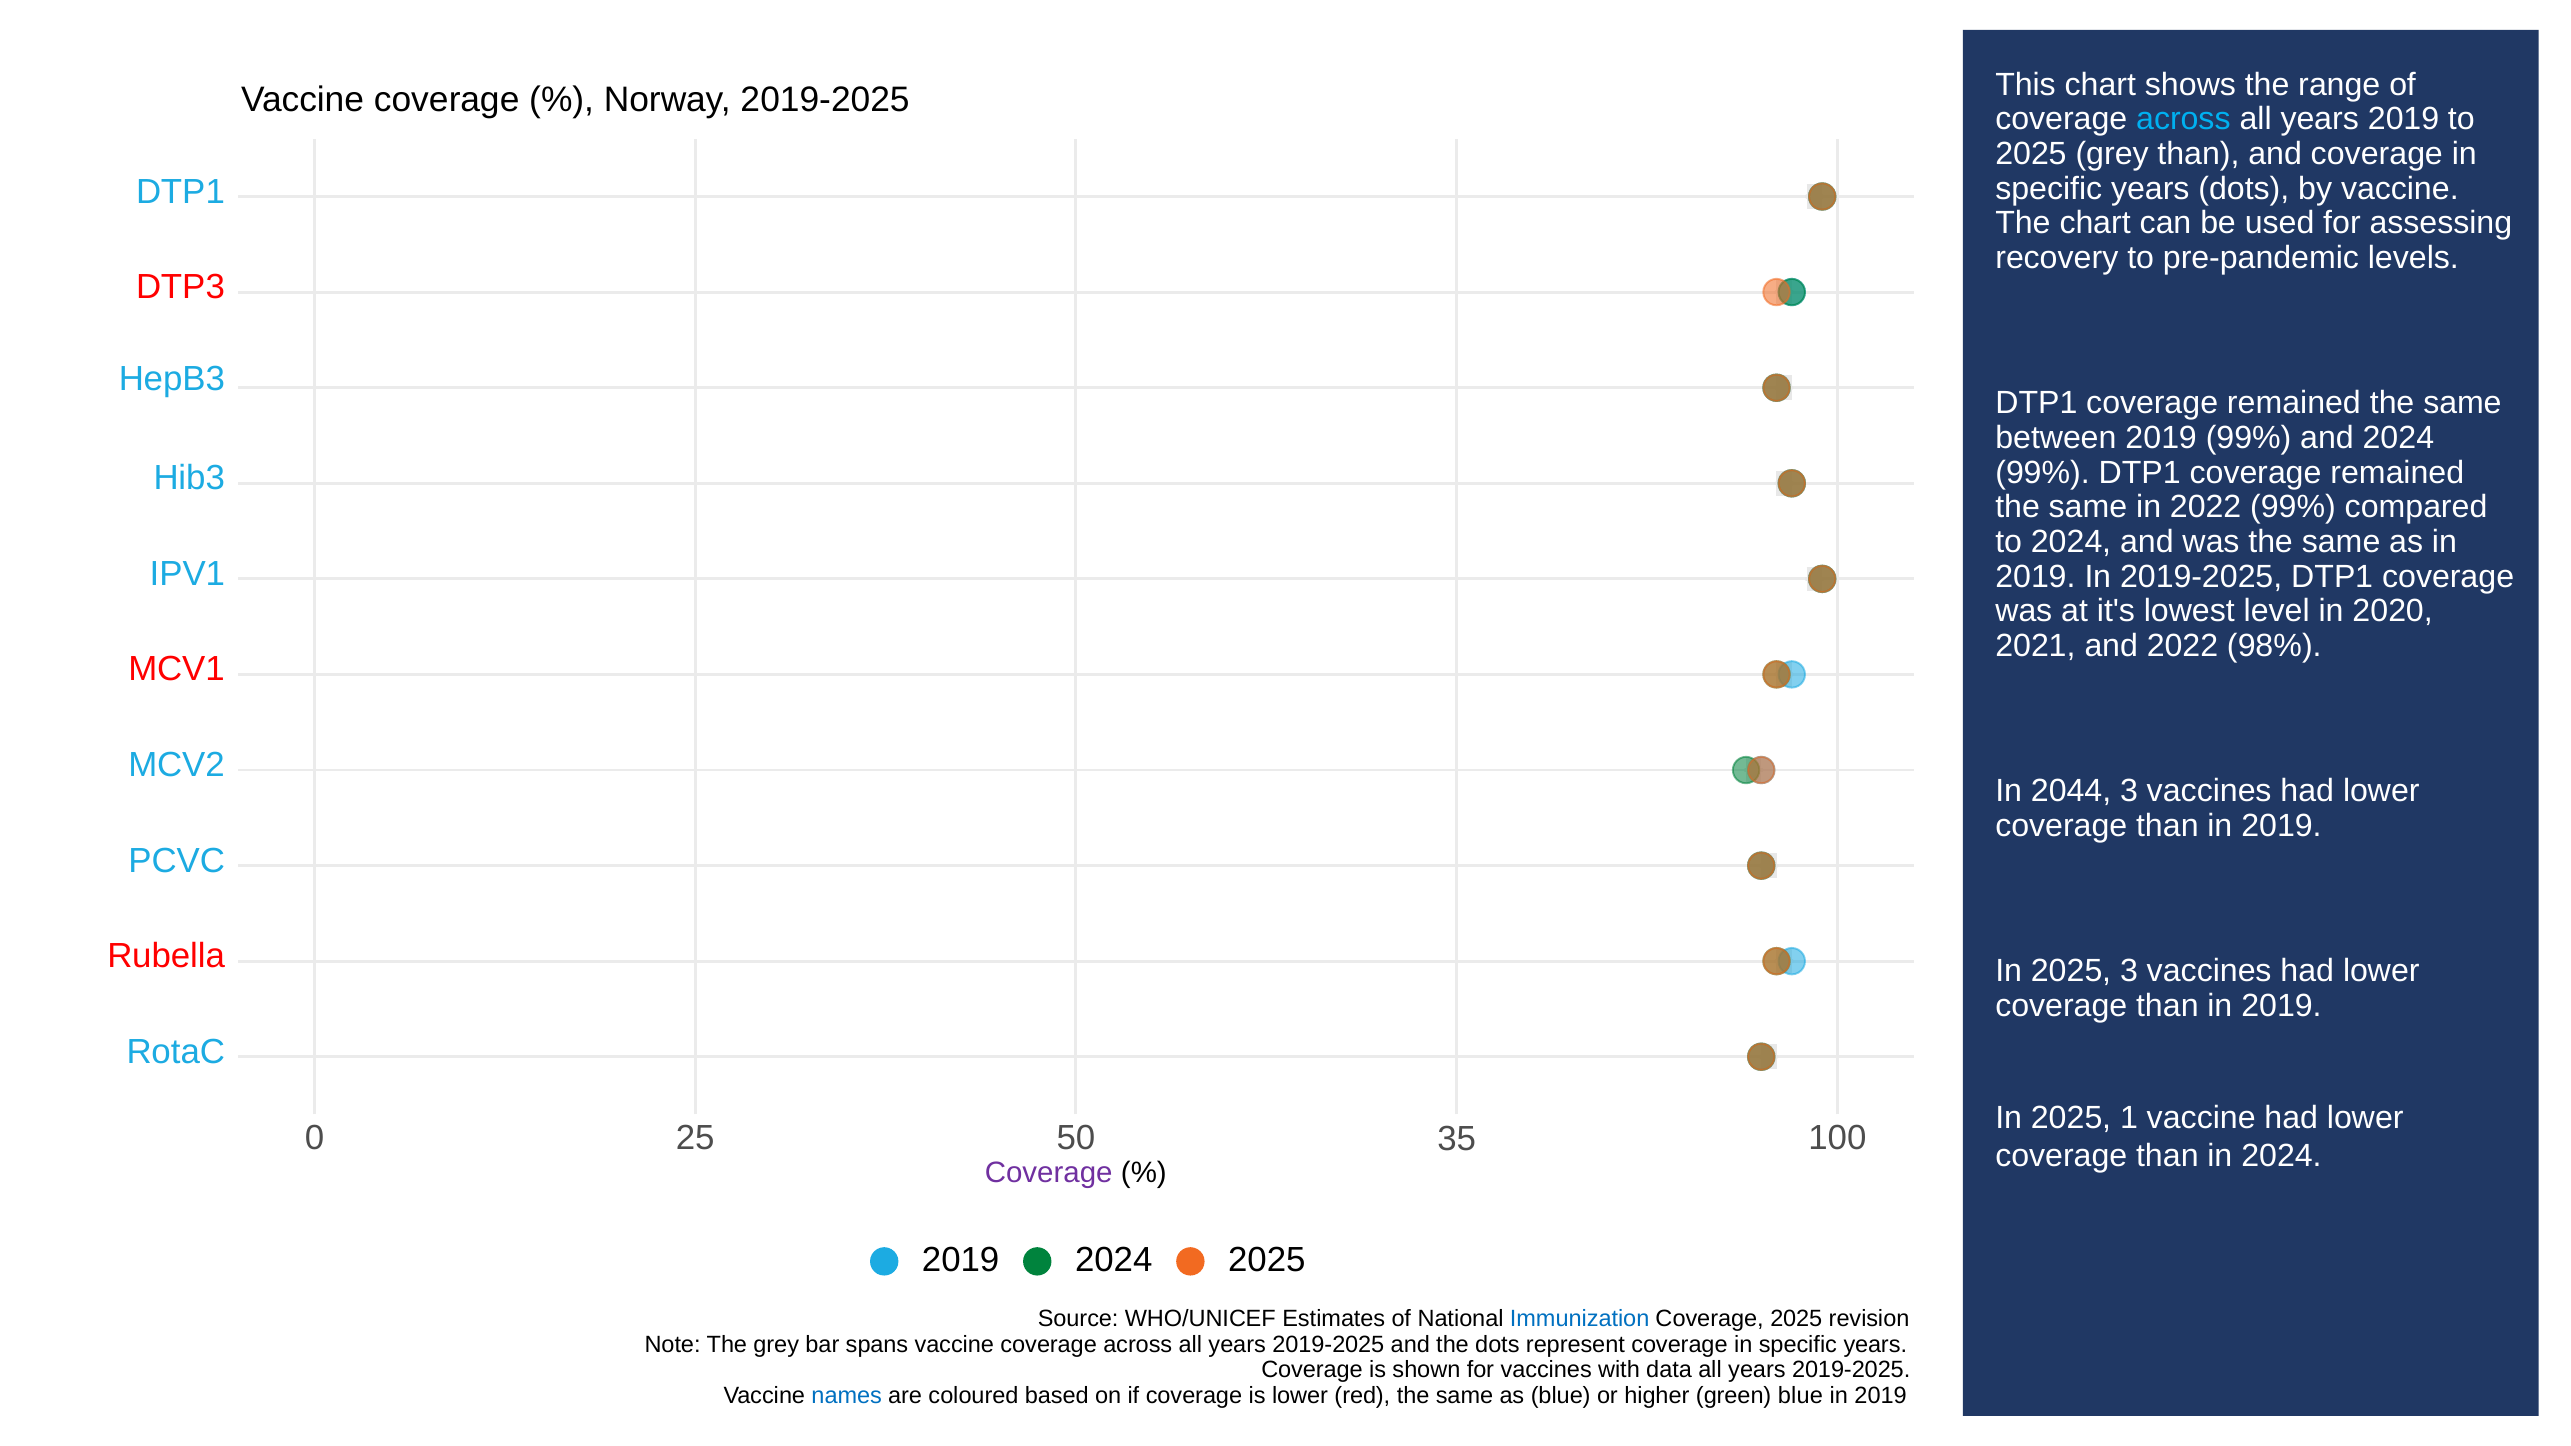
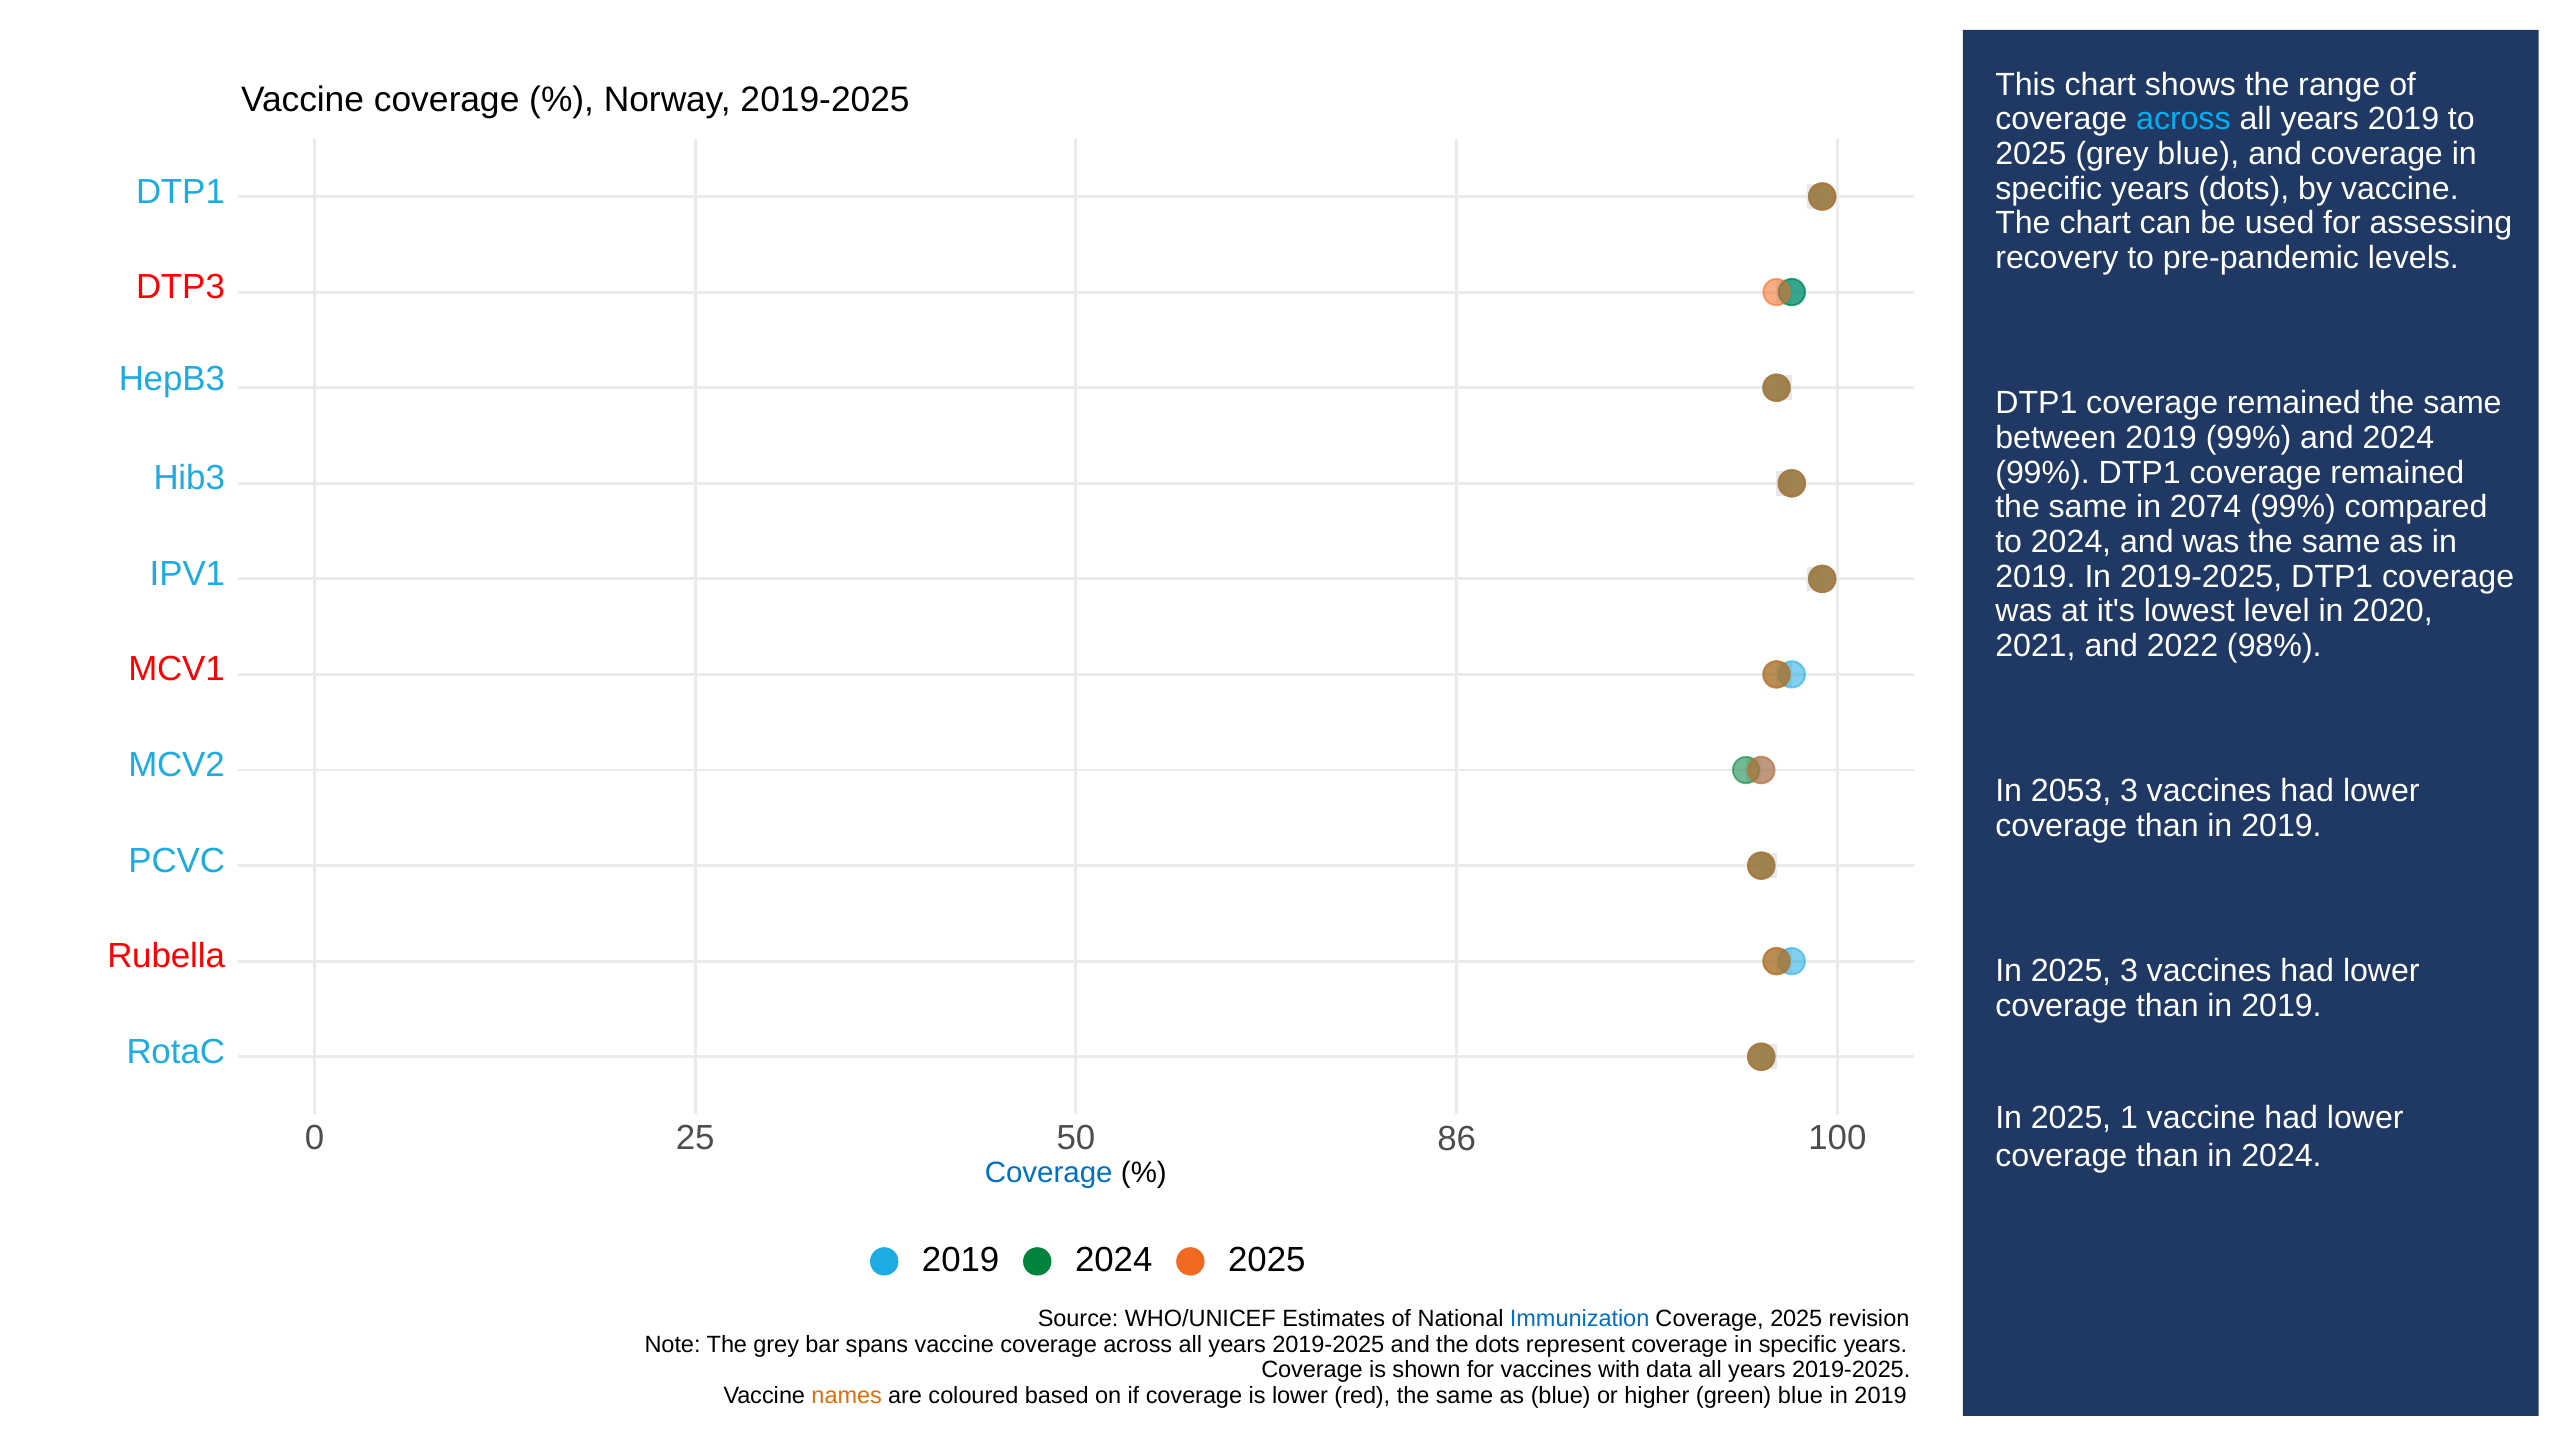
grey than: than -> blue
in 2022: 2022 -> 2074
2044: 2044 -> 2053
35: 35 -> 86
Coverage at (1049, 1173) colour: purple -> blue
names colour: blue -> orange
